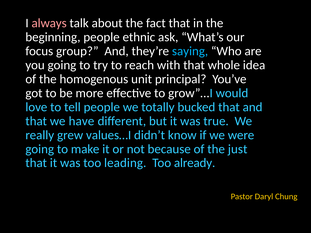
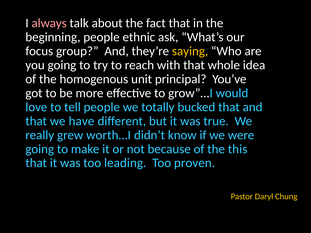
saying colour: light blue -> yellow
values…I: values…I -> worth…I
just: just -> this
already: already -> proven
